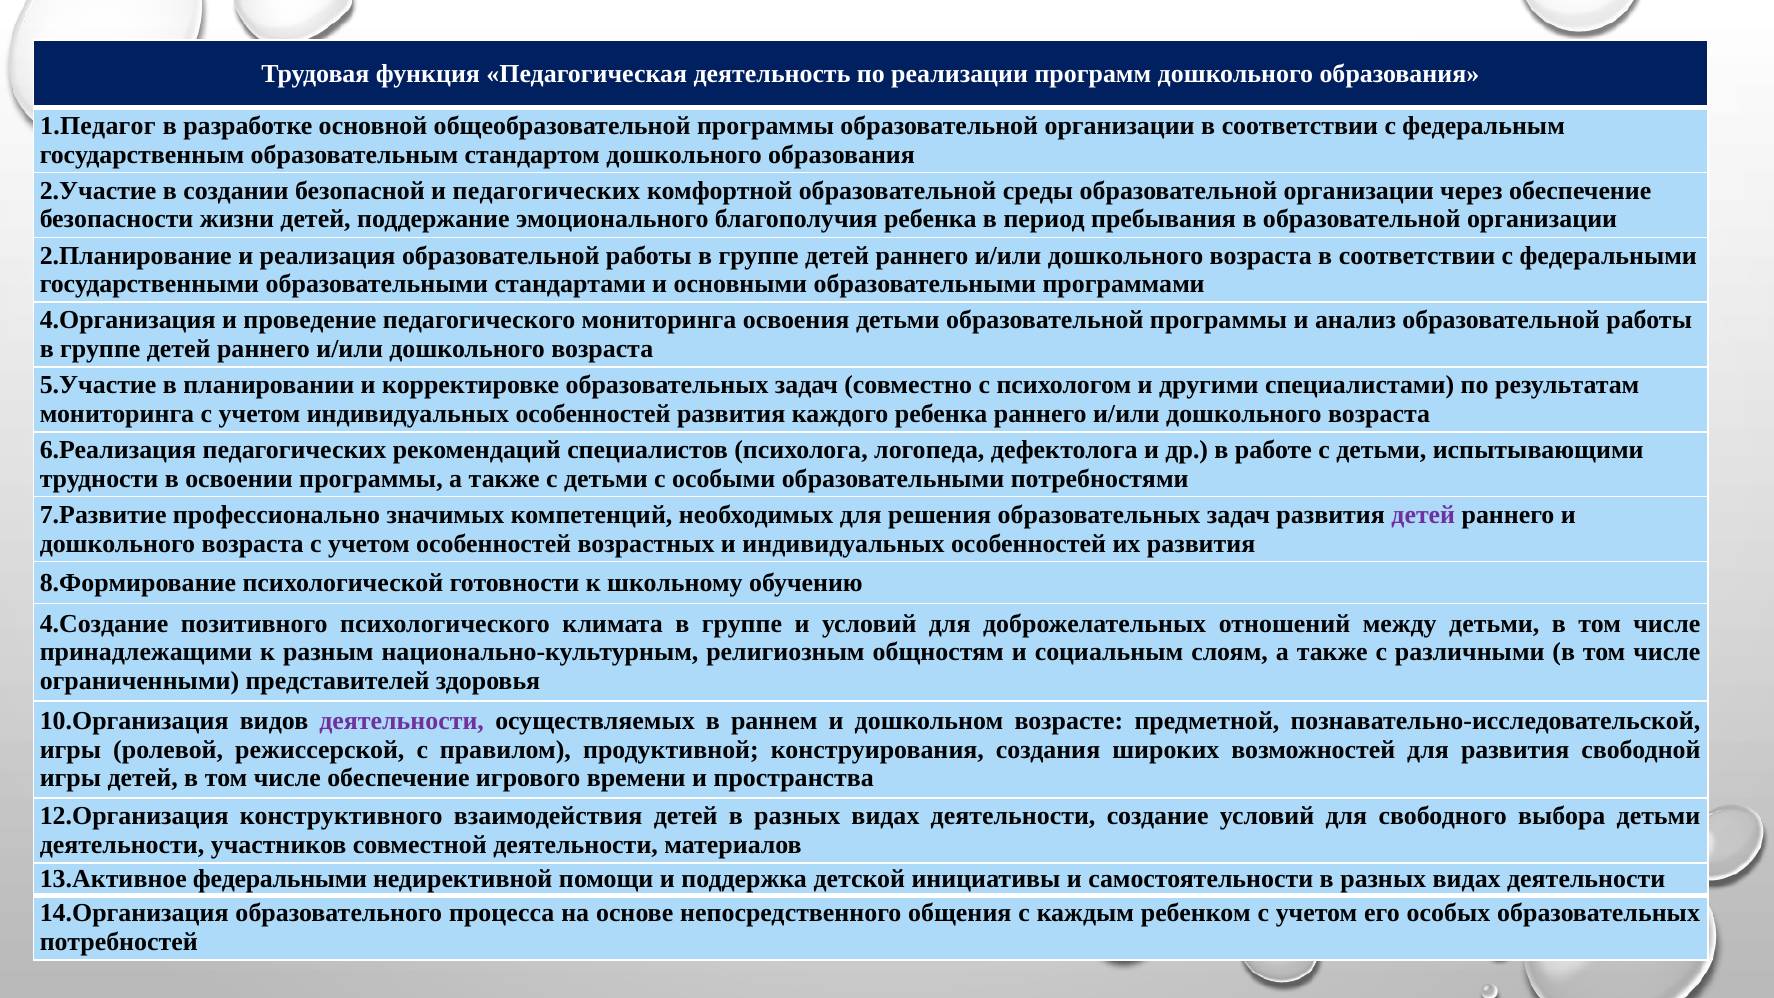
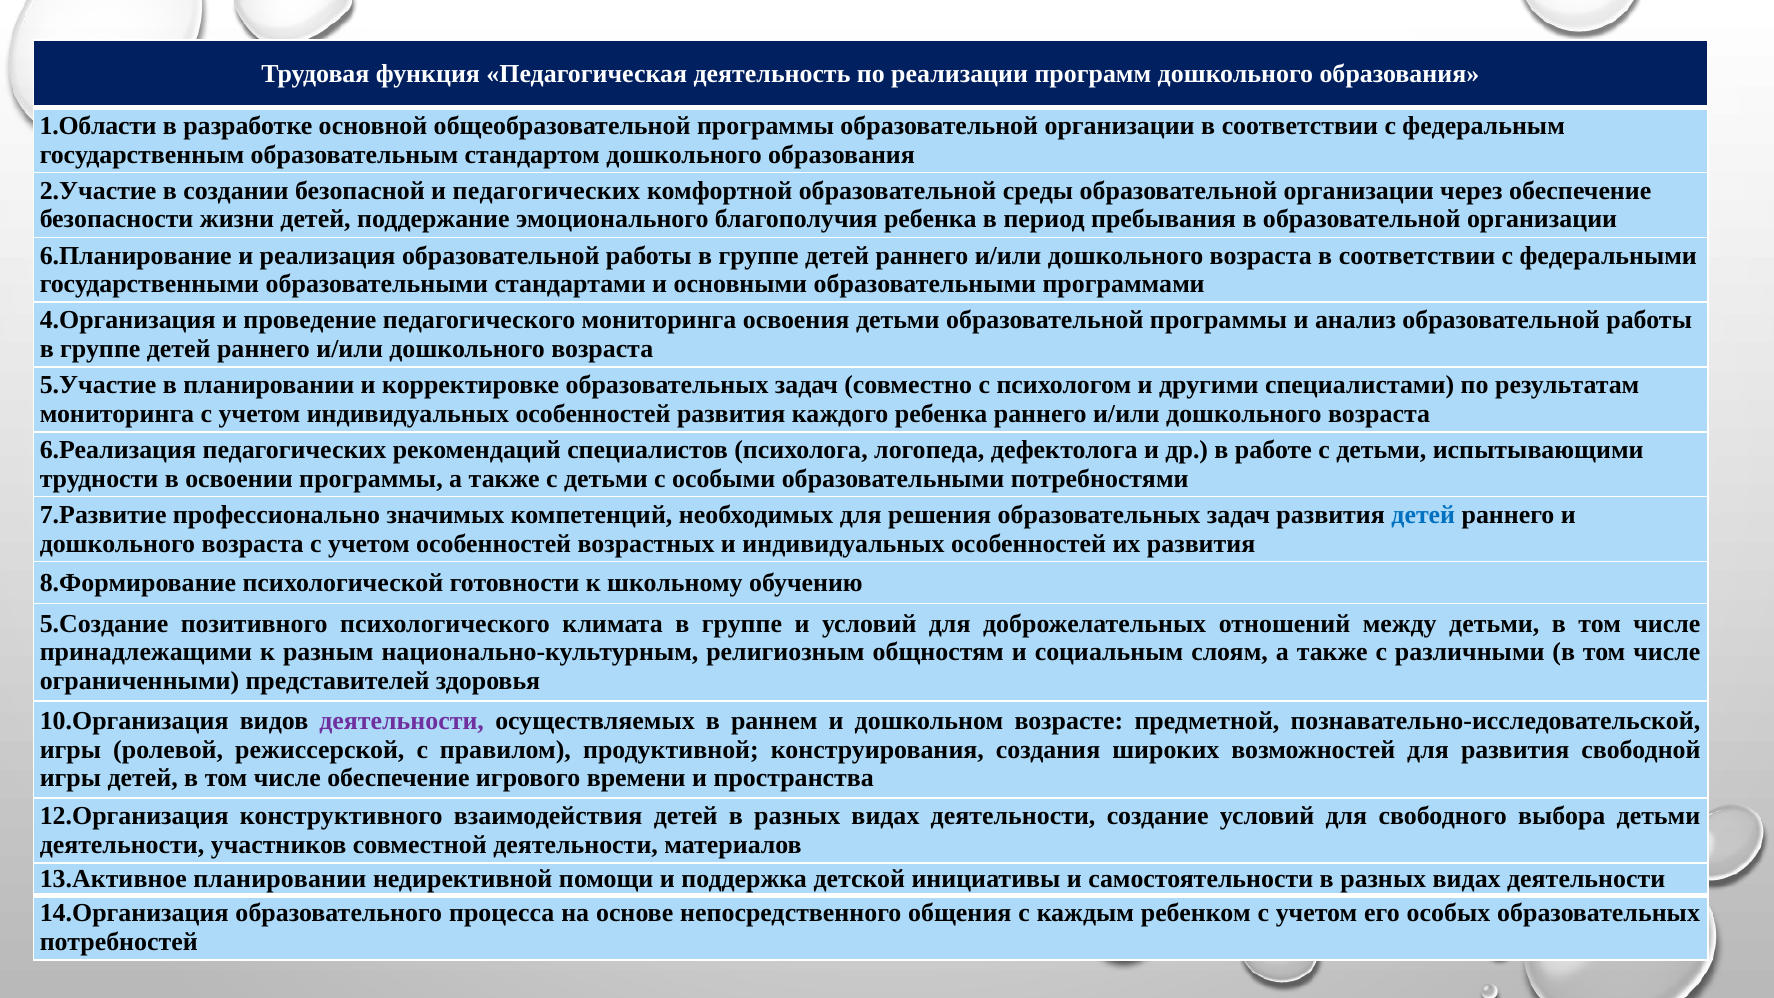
1.Педагог: 1.Педагог -> 1.Области
2.Планирование: 2.Планирование -> 6.Планирование
детей at (1423, 515) colour: purple -> blue
4.Создание: 4.Создание -> 5.Создание
13.Активное федеральными: федеральными -> планировании
